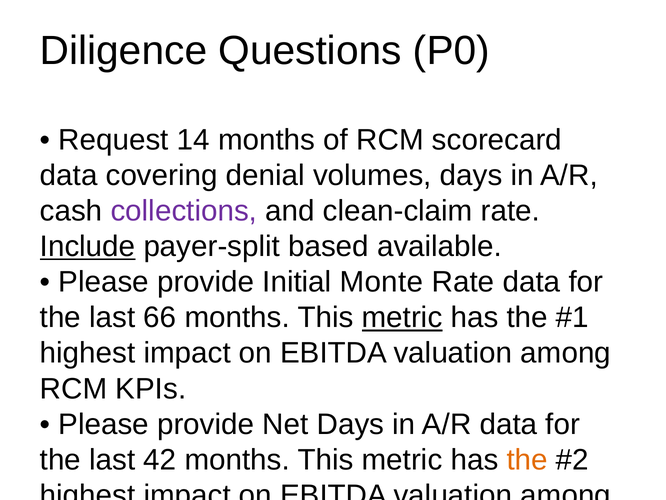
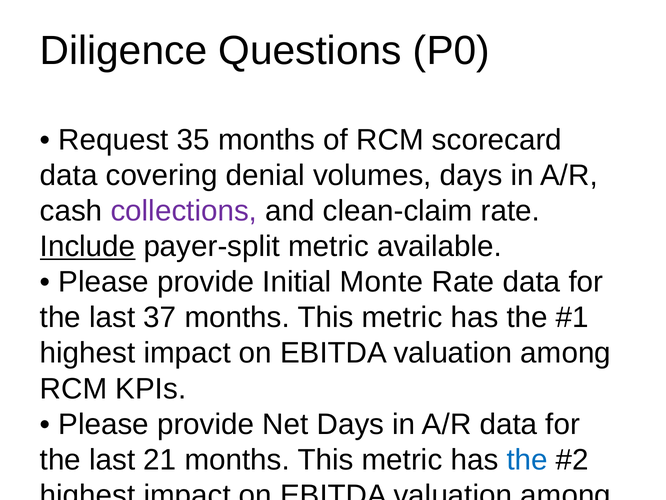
14: 14 -> 35
payer-split based: based -> metric
66: 66 -> 37
metric at (402, 317) underline: present -> none
42: 42 -> 21
the at (527, 459) colour: orange -> blue
